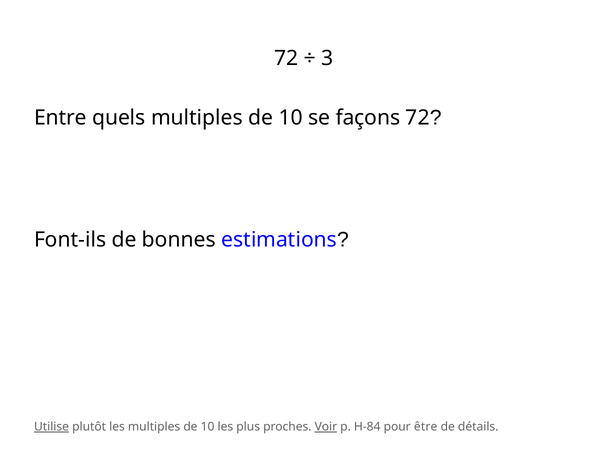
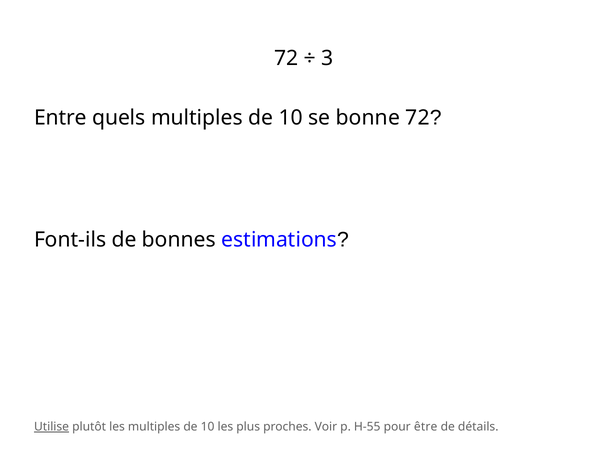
façons: façons -> bonne
Voir underline: present -> none
H-84: H-84 -> H-55
